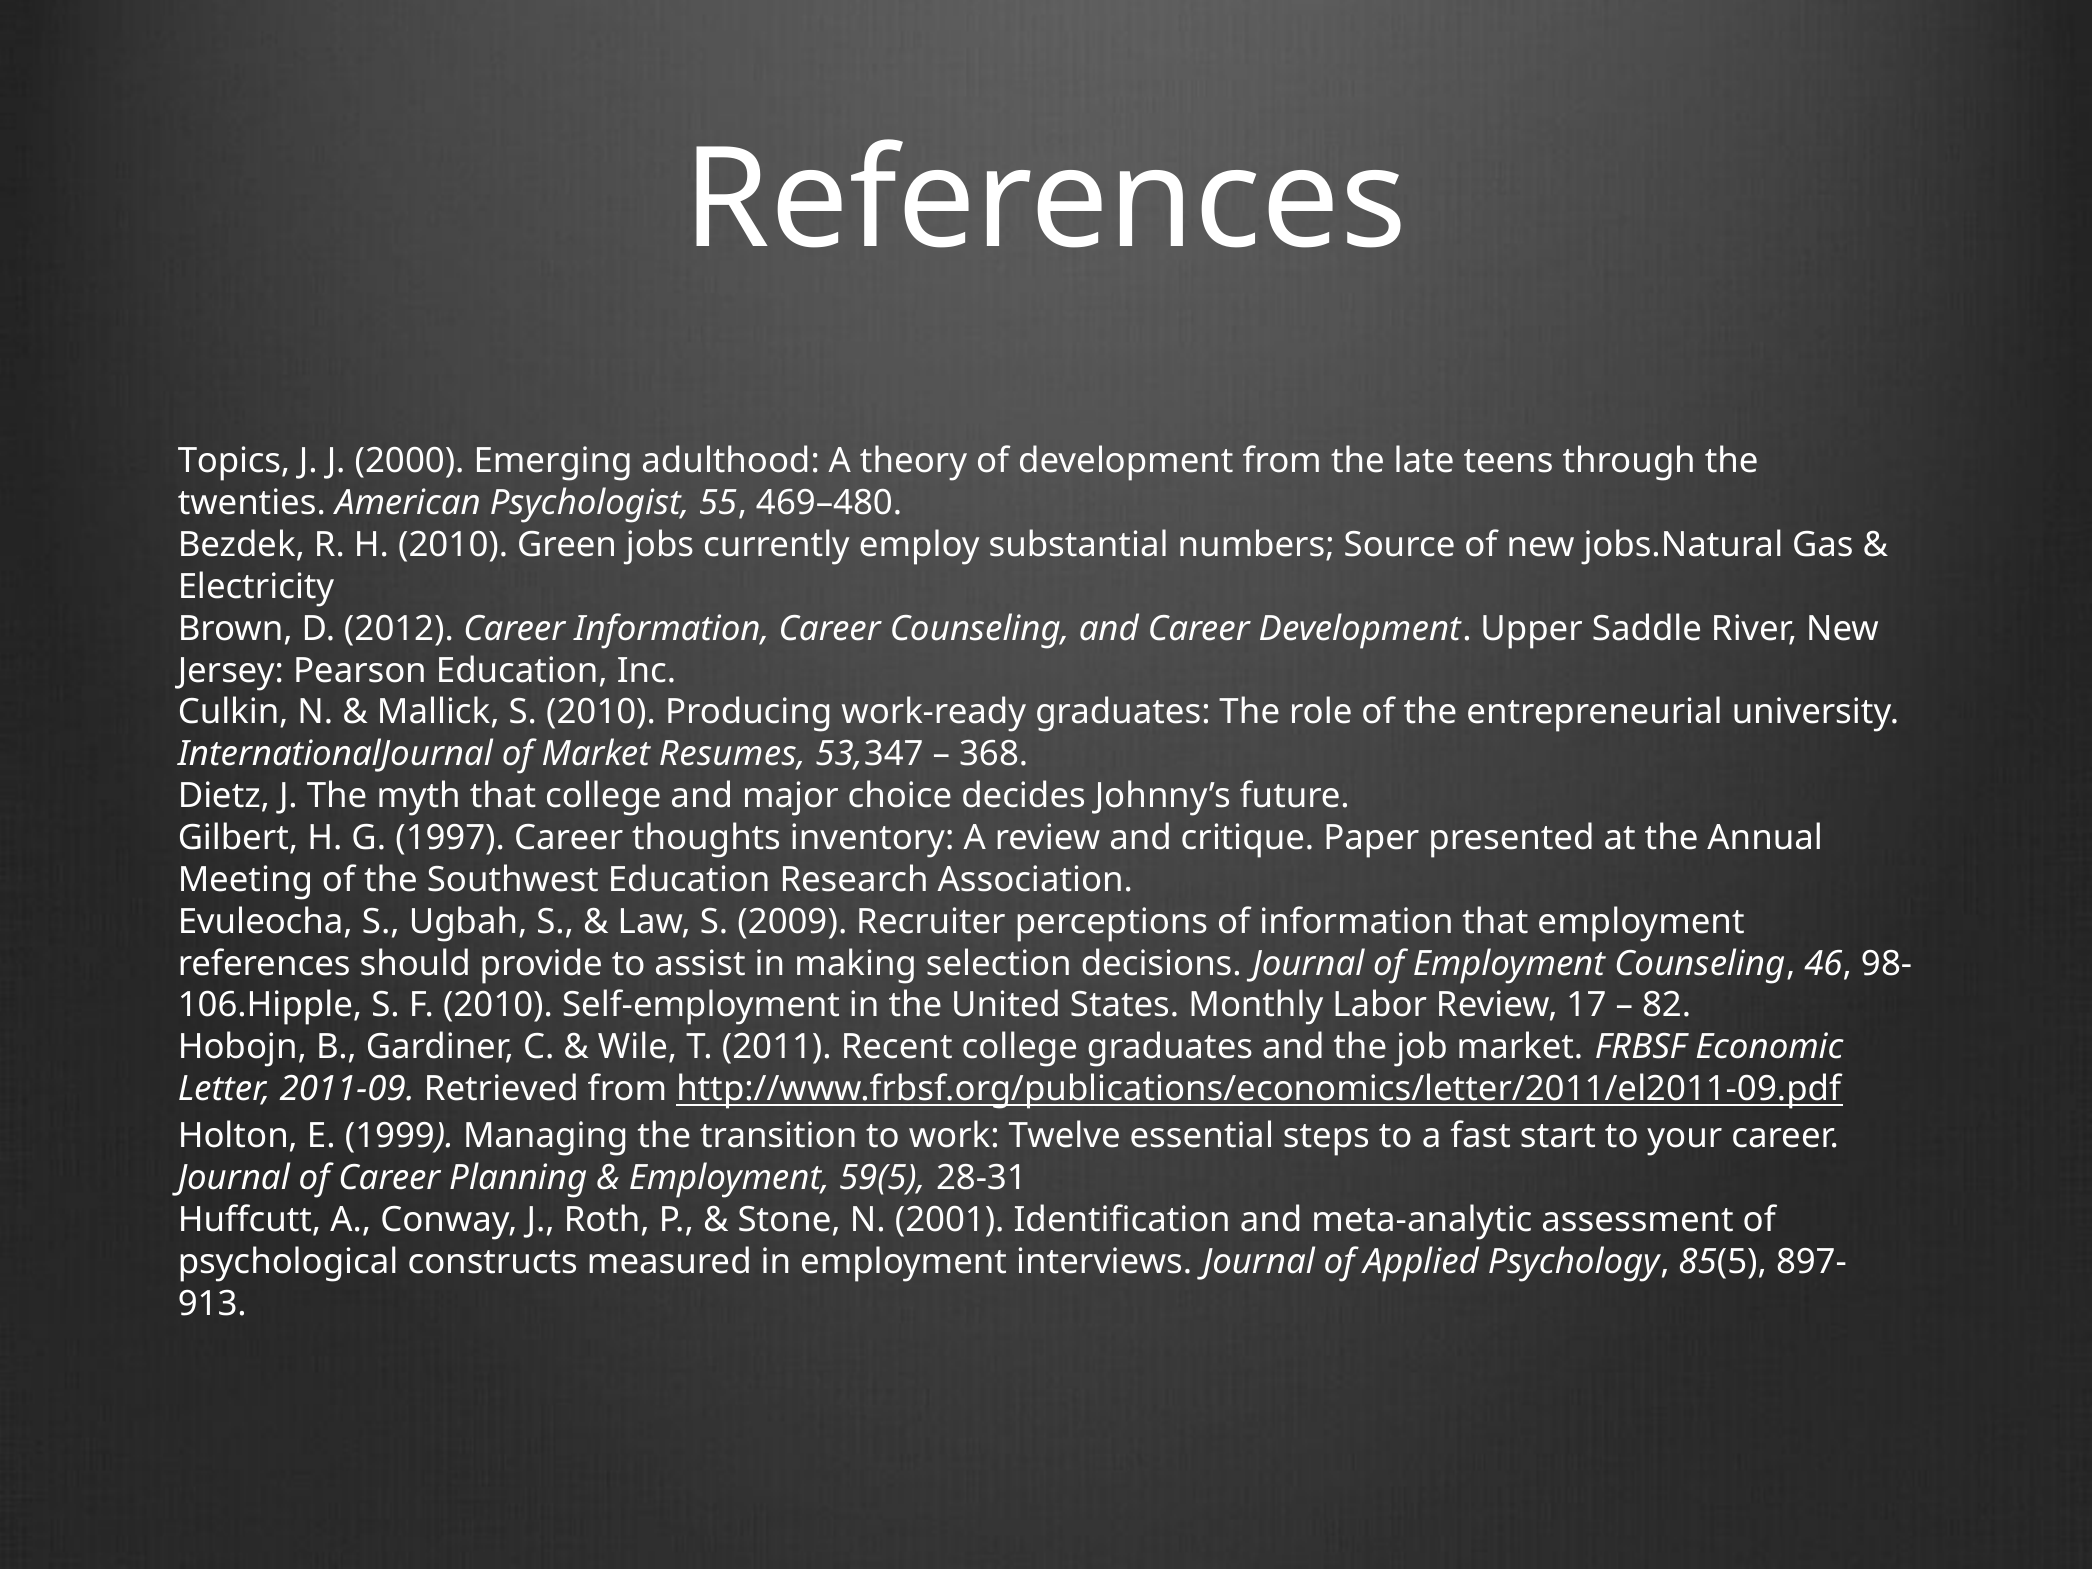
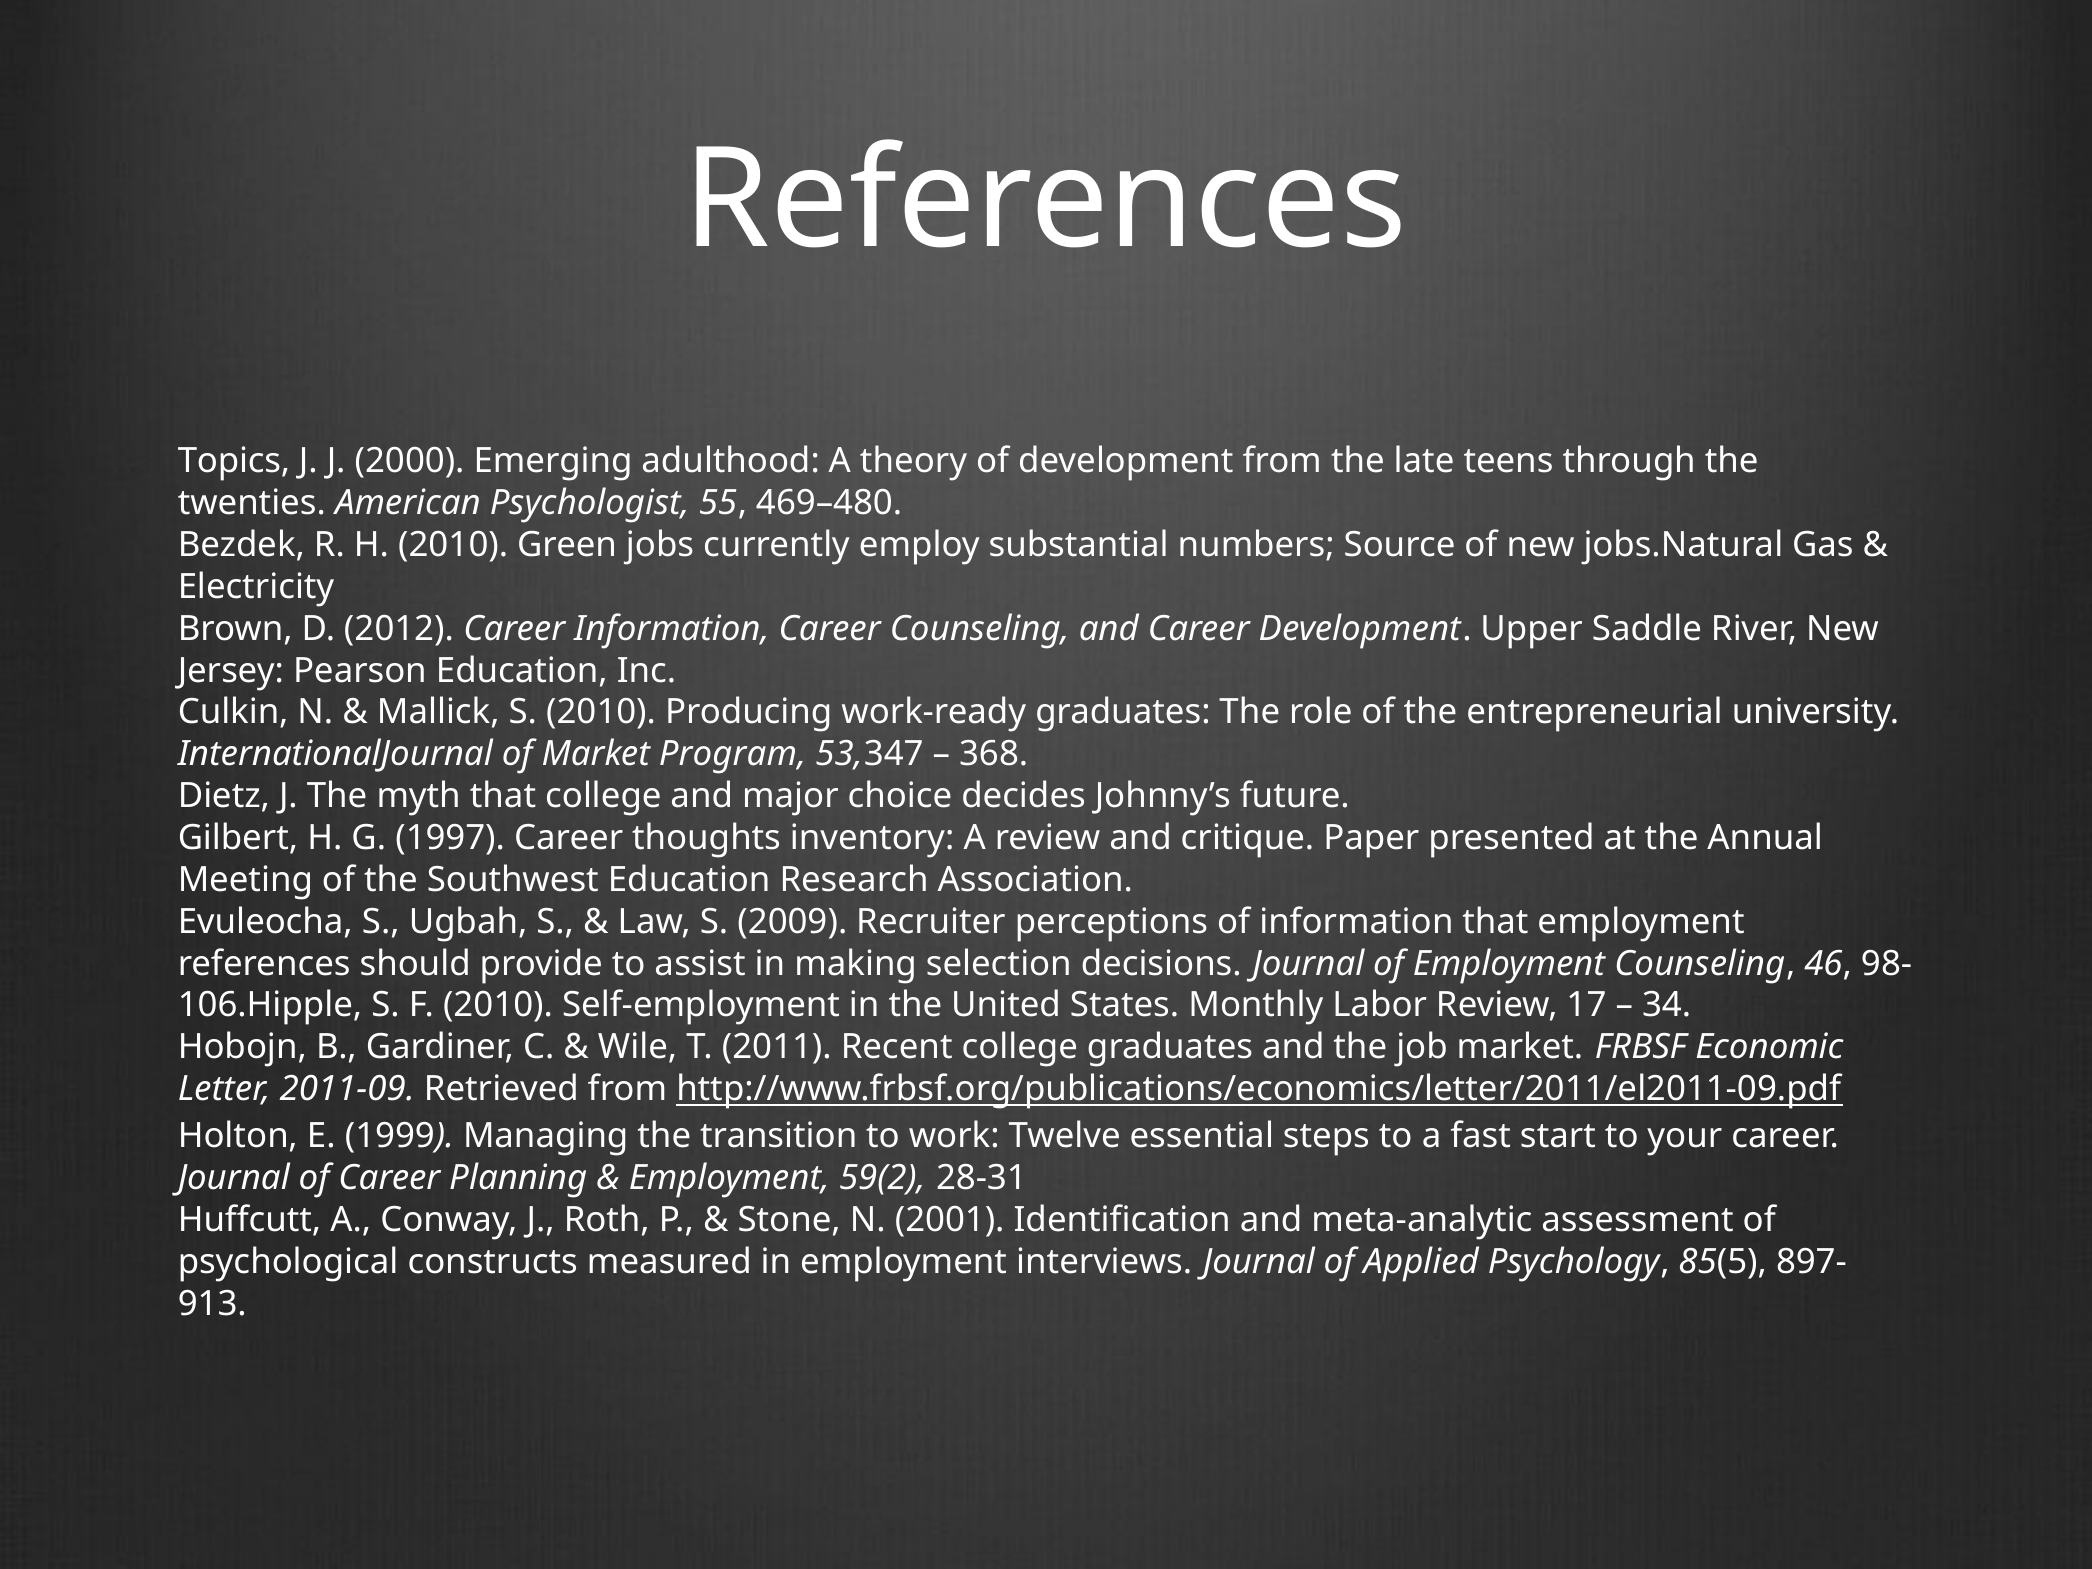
Resumes: Resumes -> Program
82: 82 -> 34
59(5: 59(5 -> 59(2
